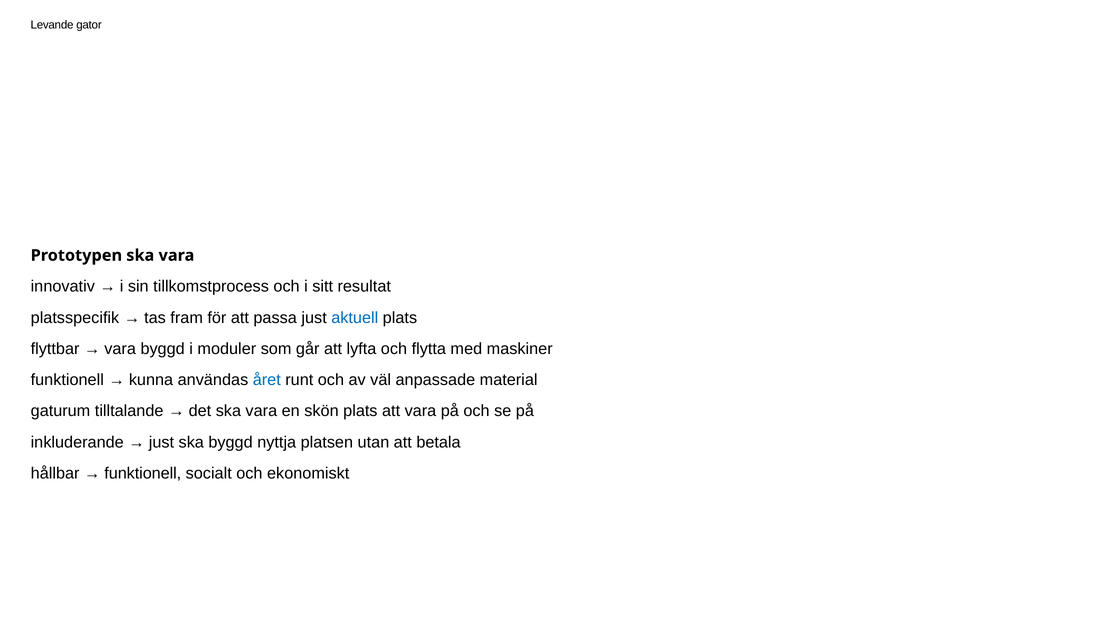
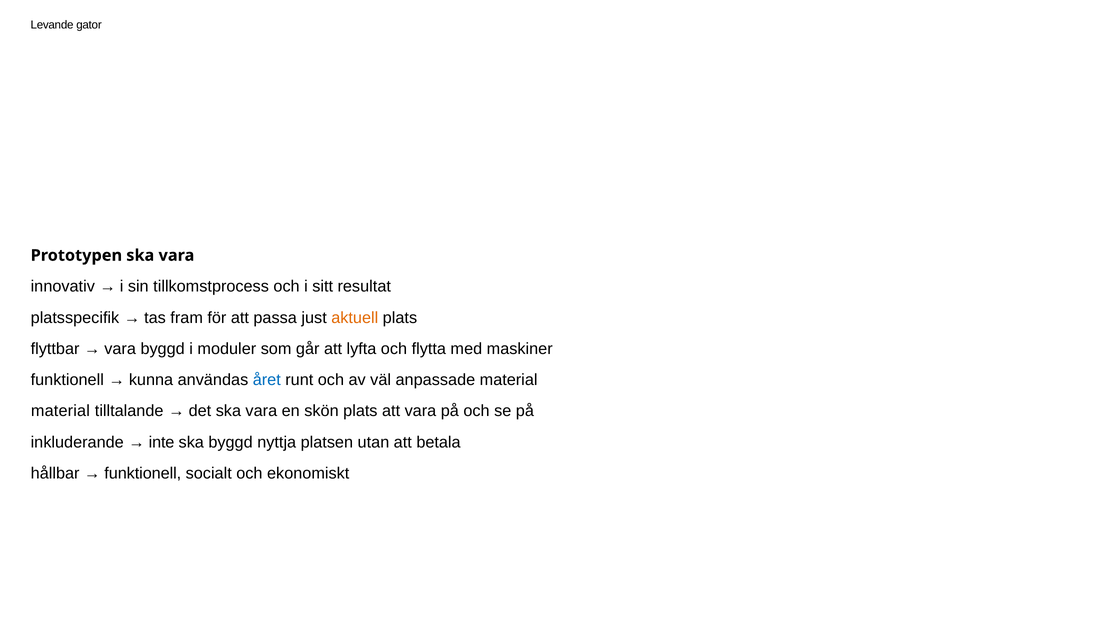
aktuell colour: blue -> orange
gaturum at (61, 411): gaturum -> material
just at (161, 442): just -> inte
